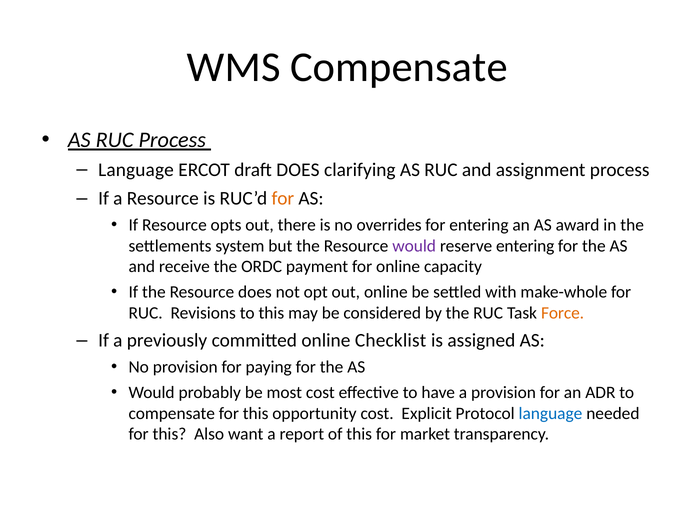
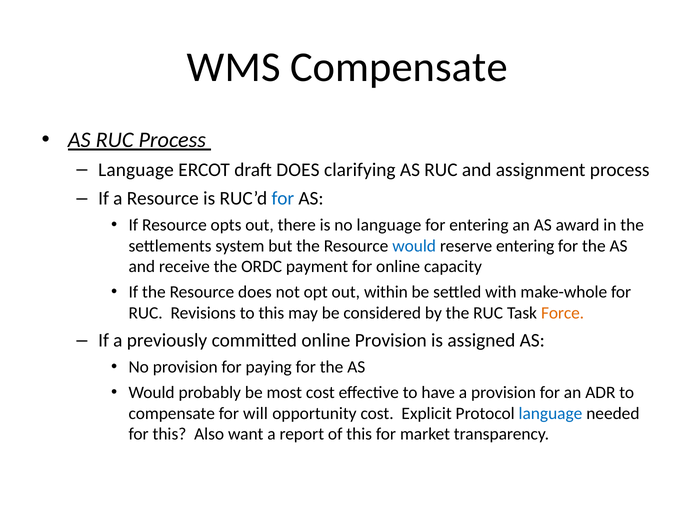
for at (283, 199) colour: orange -> blue
no overrides: overrides -> language
would at (414, 246) colour: purple -> blue
out online: online -> within
online Checklist: Checklist -> Provision
compensate for this: this -> will
